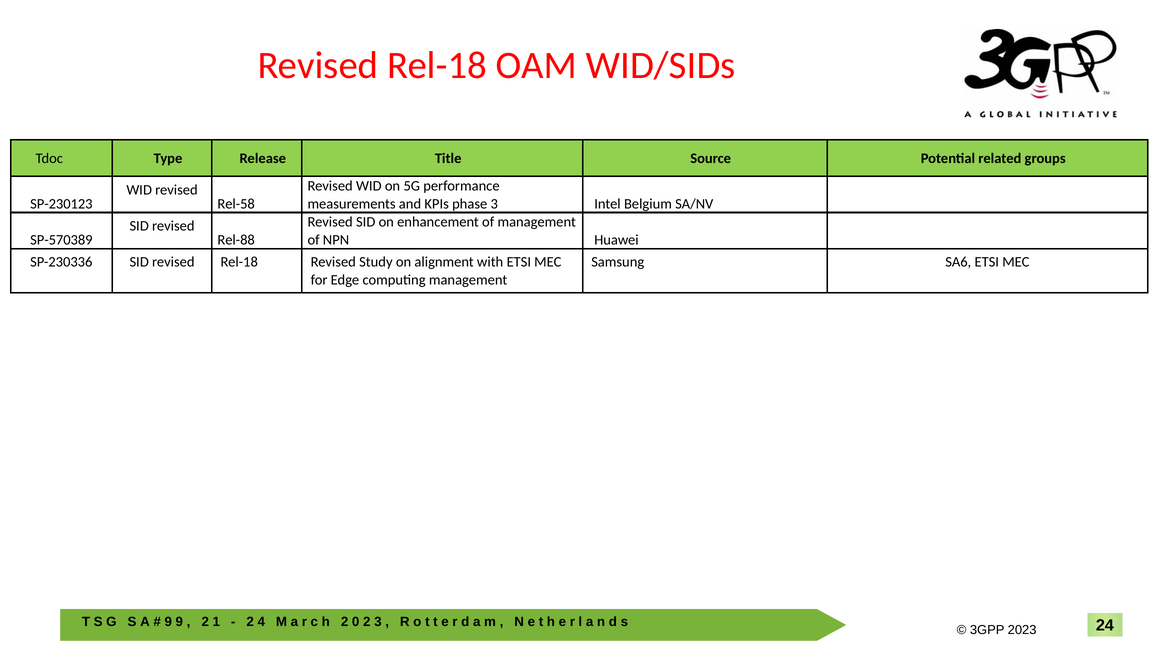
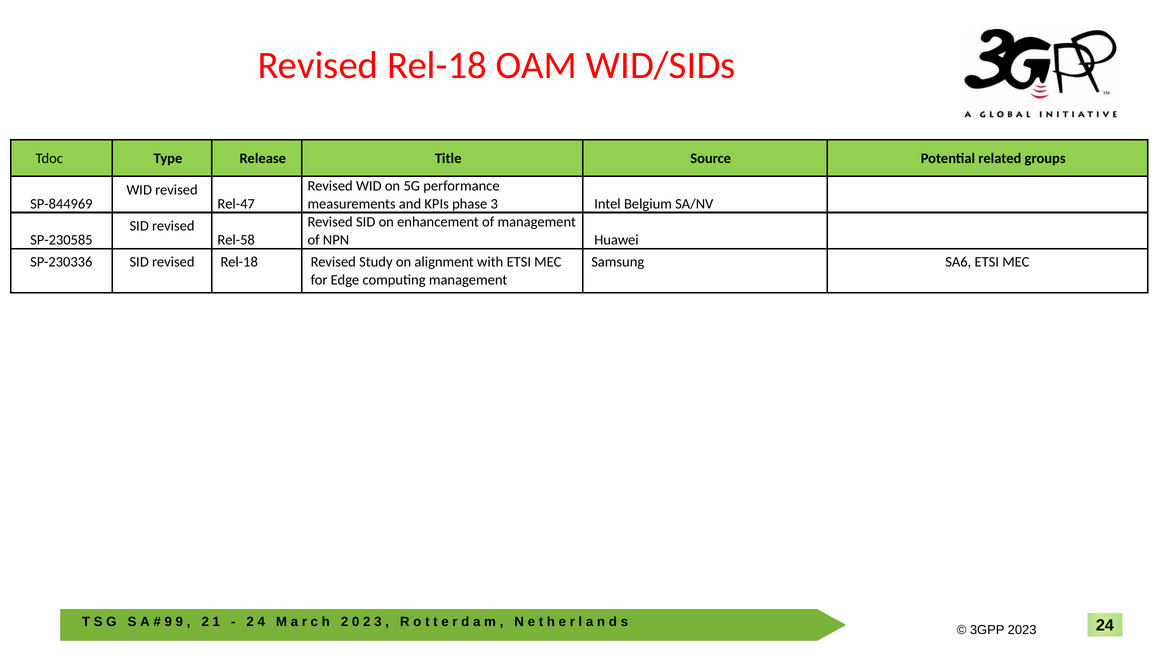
SP-230123: SP-230123 -> SP-844969
Rel-58: Rel-58 -> Rel-47
SP-570389: SP-570389 -> SP-230585
Rel-88: Rel-88 -> Rel-58
